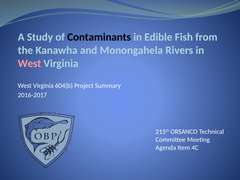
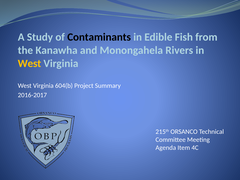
West at (29, 63) colour: pink -> yellow
